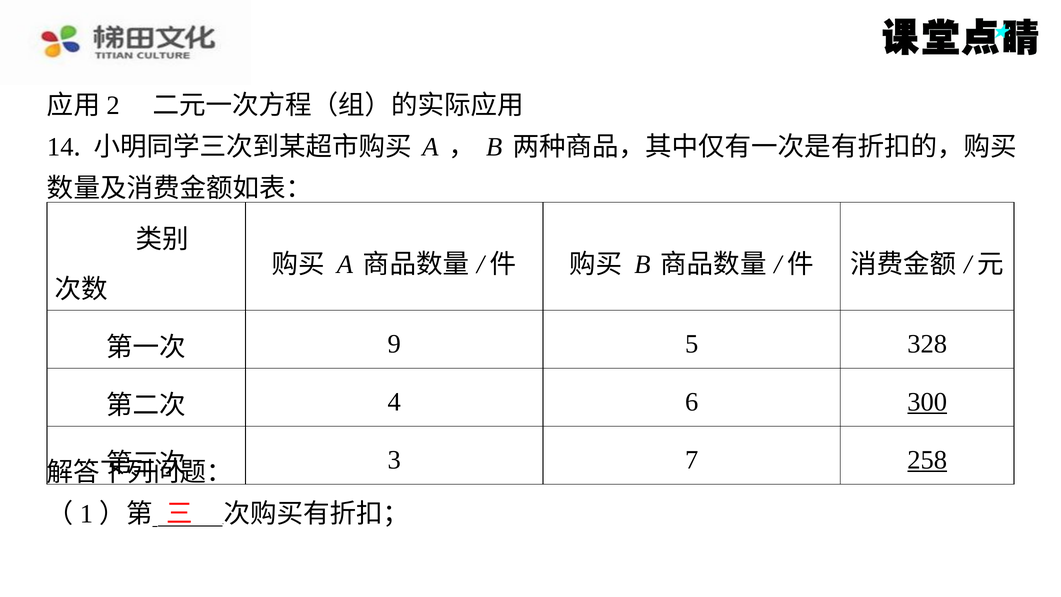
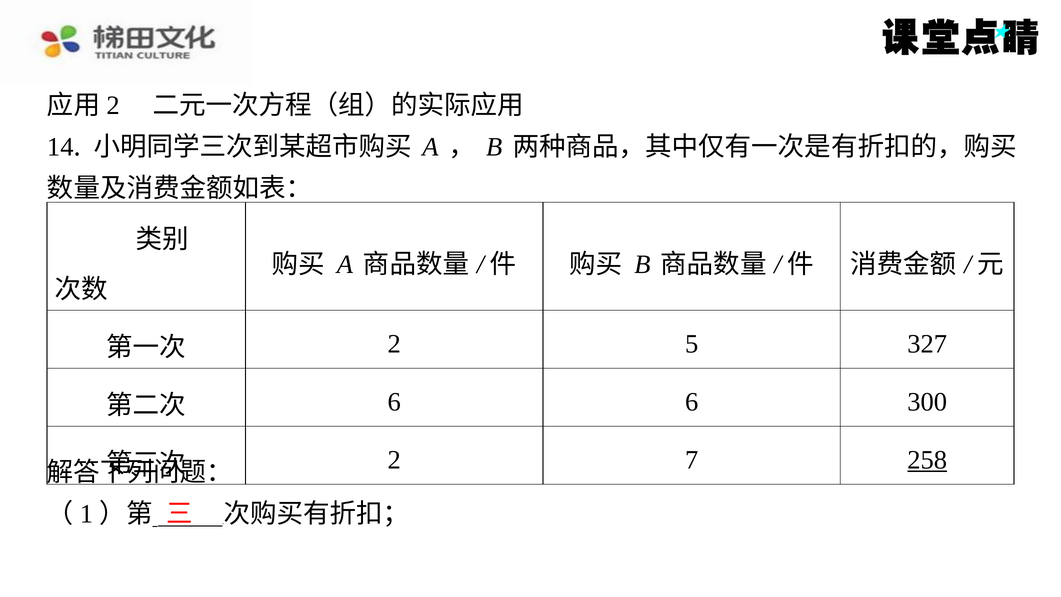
9 at (394, 344): 9 -> 2
328: 328 -> 327
4 at (394, 402): 4 -> 6
300 underline: present -> none
3 at (394, 460): 3 -> 2
